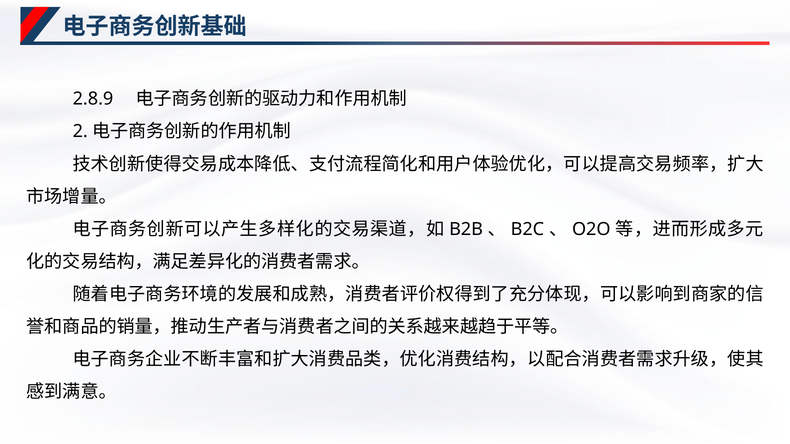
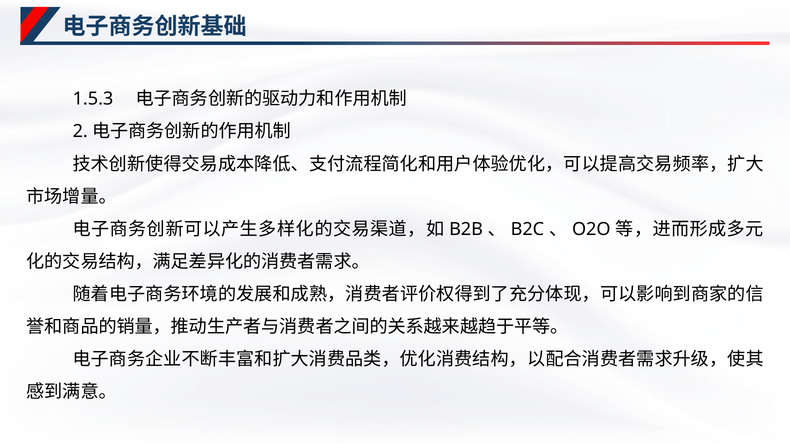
2.8.9: 2.8.9 -> 1.5.3
